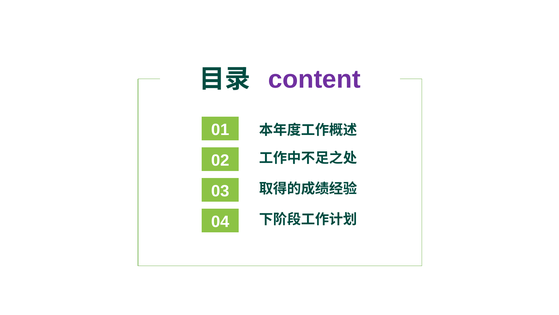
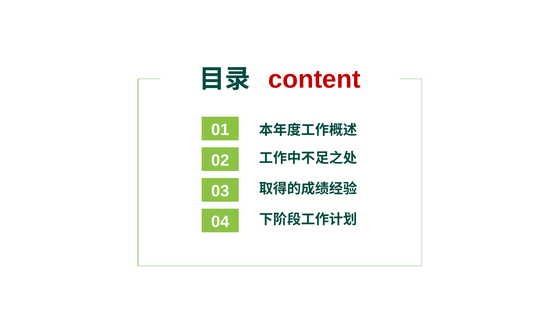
content colour: purple -> red
